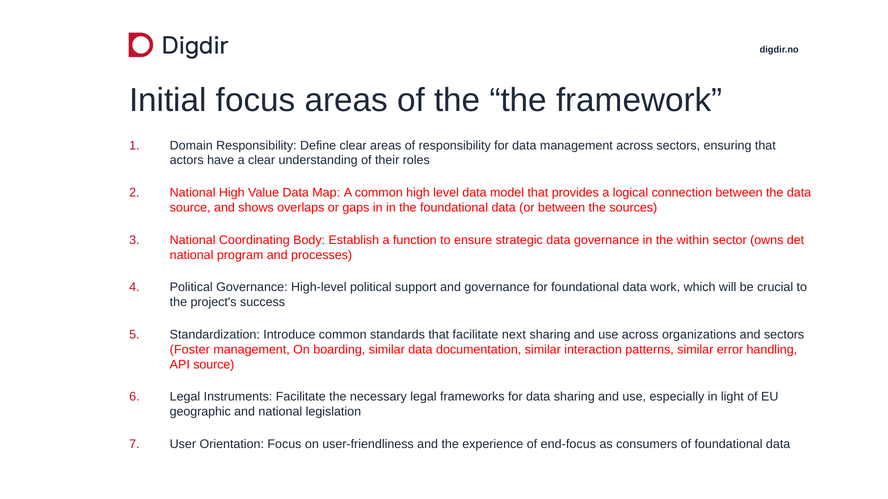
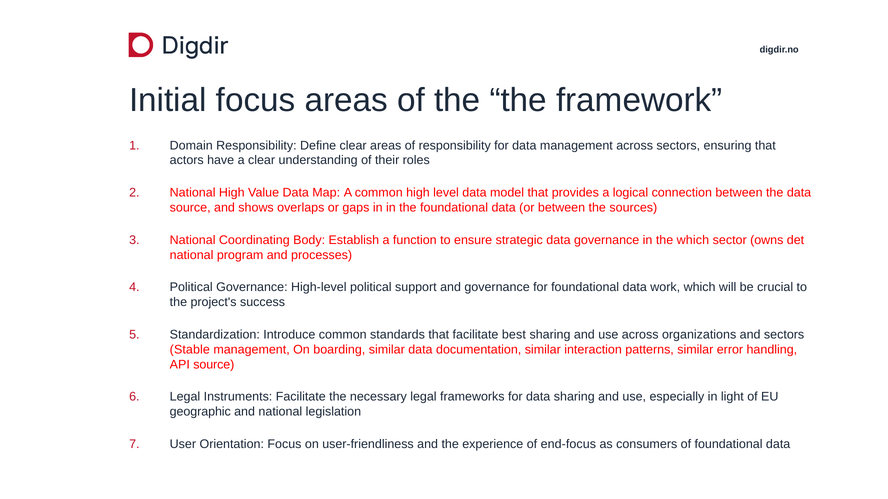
the within: within -> which
next: next -> best
Foster: Foster -> Stable
